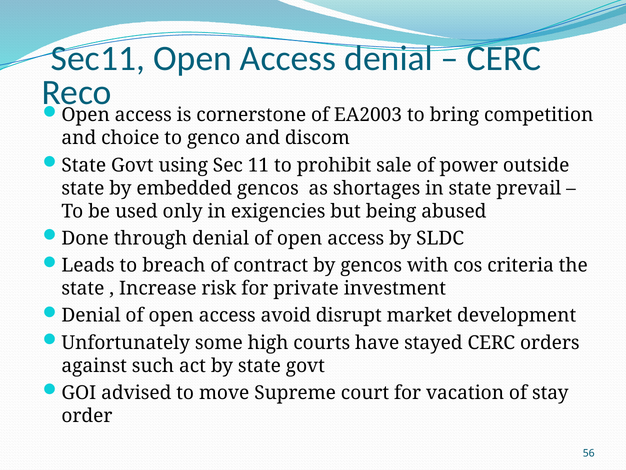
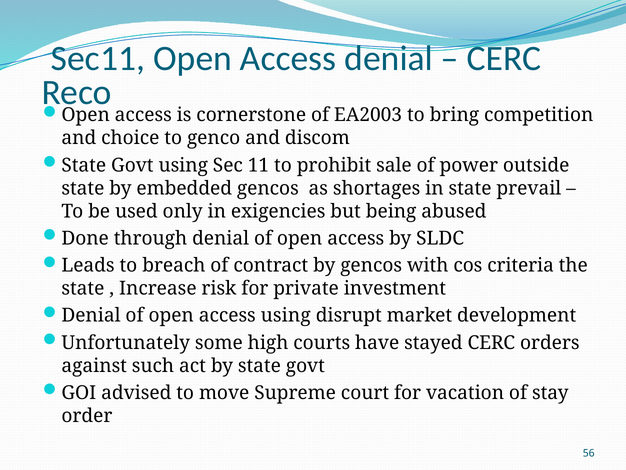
access avoid: avoid -> using
